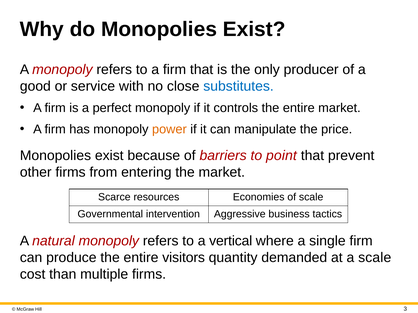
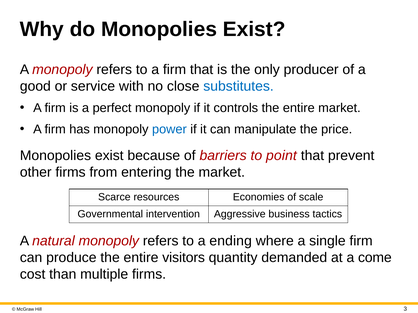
power colour: orange -> blue
vertical: vertical -> ending
a scale: scale -> come
